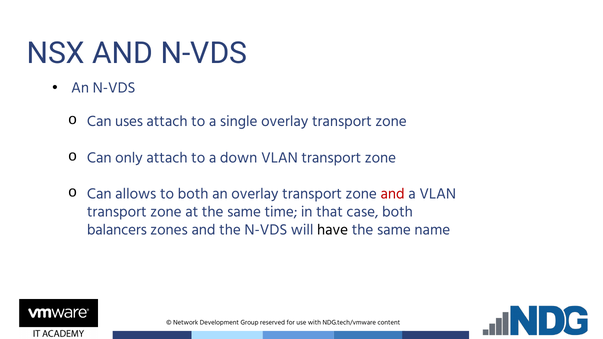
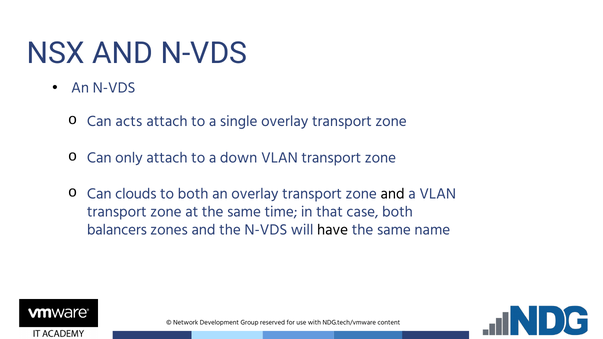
uses: uses -> acts
allows: allows -> clouds
and at (393, 194) colour: red -> black
